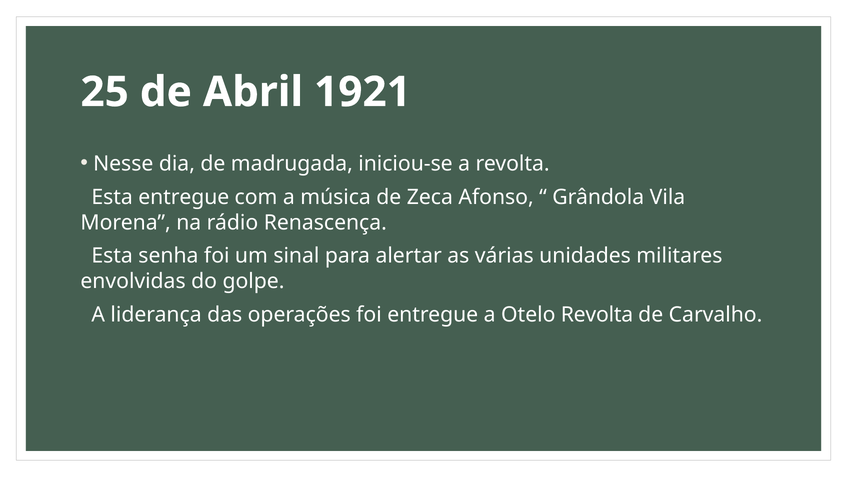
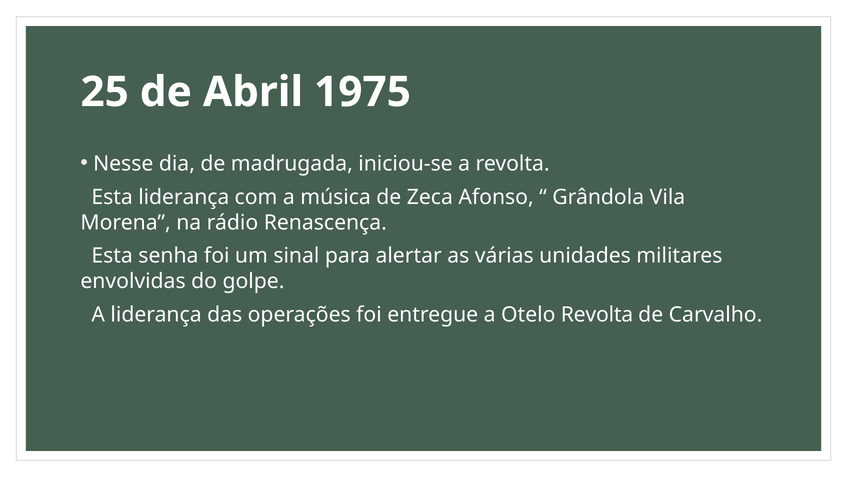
1921: 1921 -> 1975
Esta entregue: entregue -> liderança
